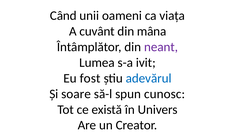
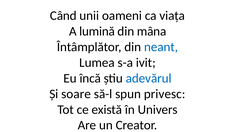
cuvânt: cuvânt -> lumină
neant colour: purple -> blue
fost: fost -> încă
cunosc: cunosc -> privesc
